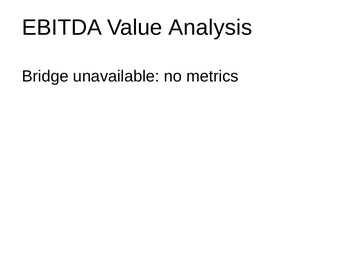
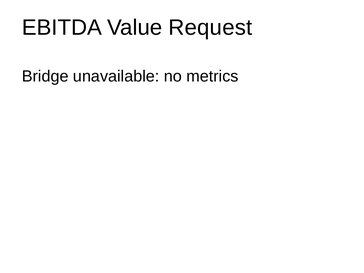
Analysis: Analysis -> Request
